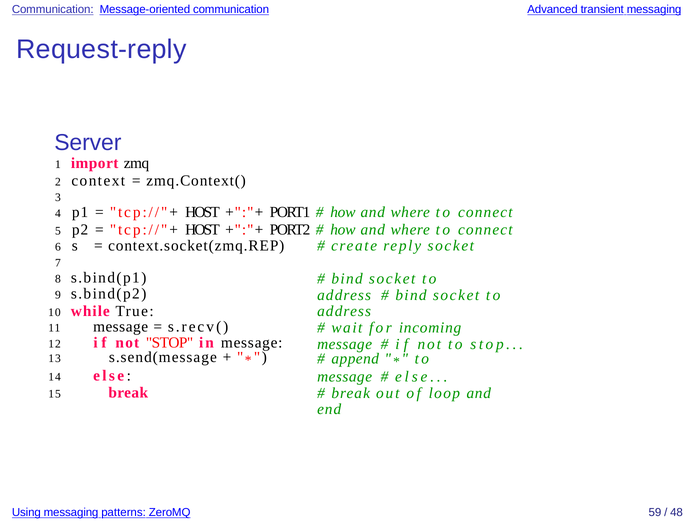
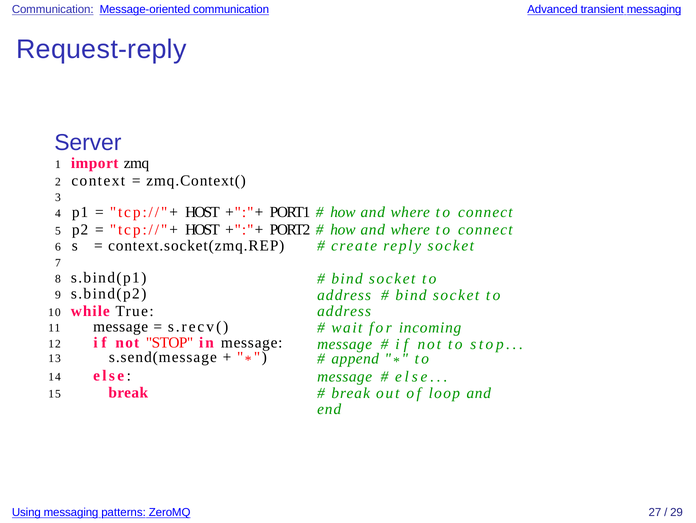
59: 59 -> 27
48: 48 -> 29
